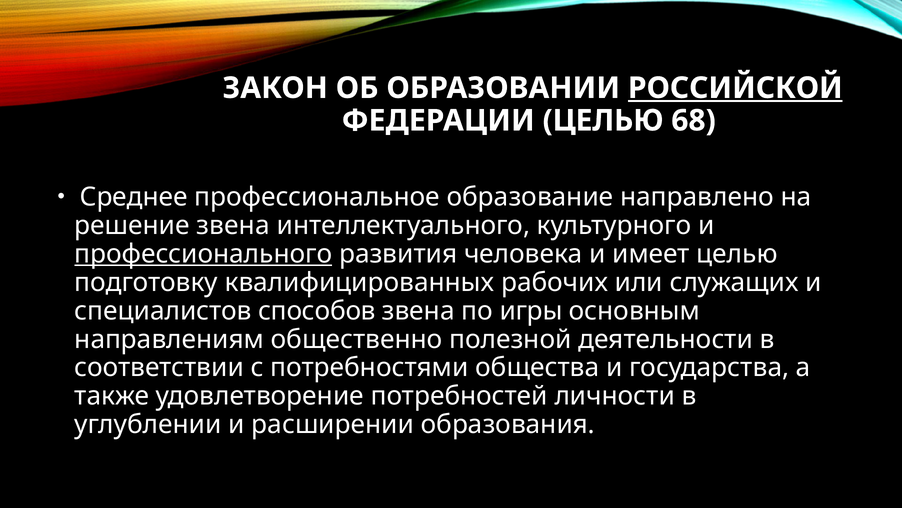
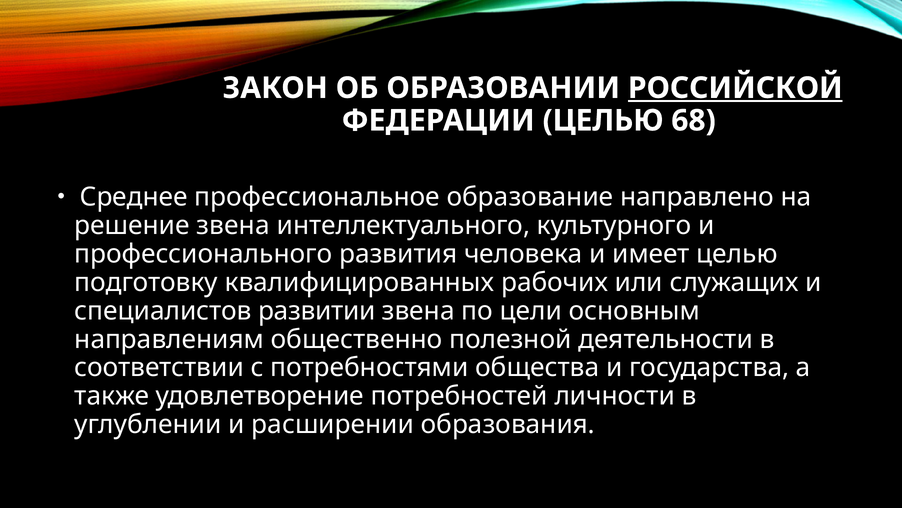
профессионального underline: present -> none
способов: способов -> развитии
игры: игры -> цели
